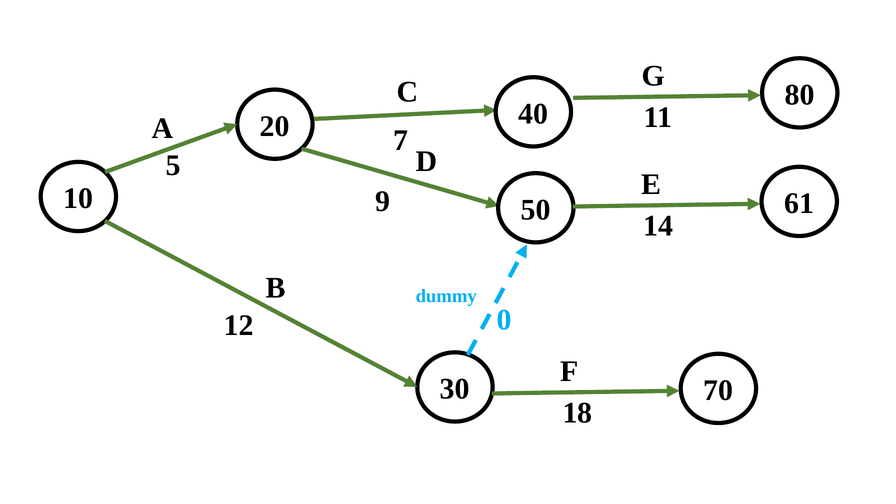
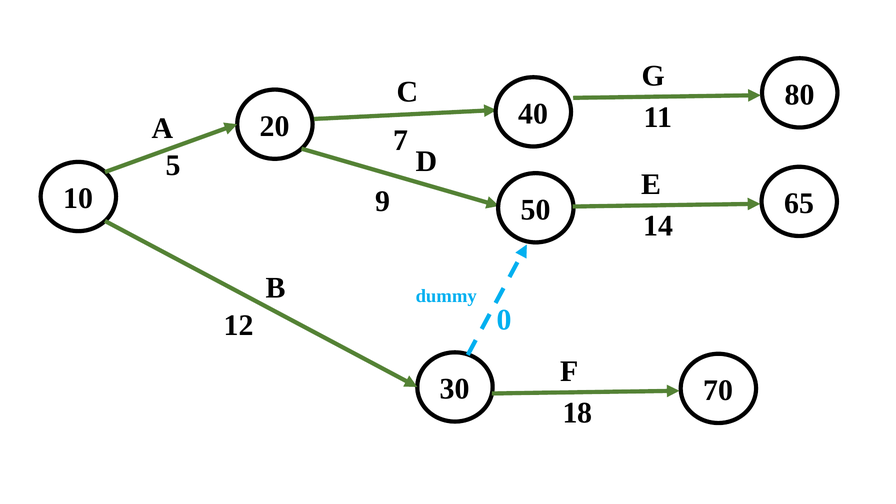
61: 61 -> 65
